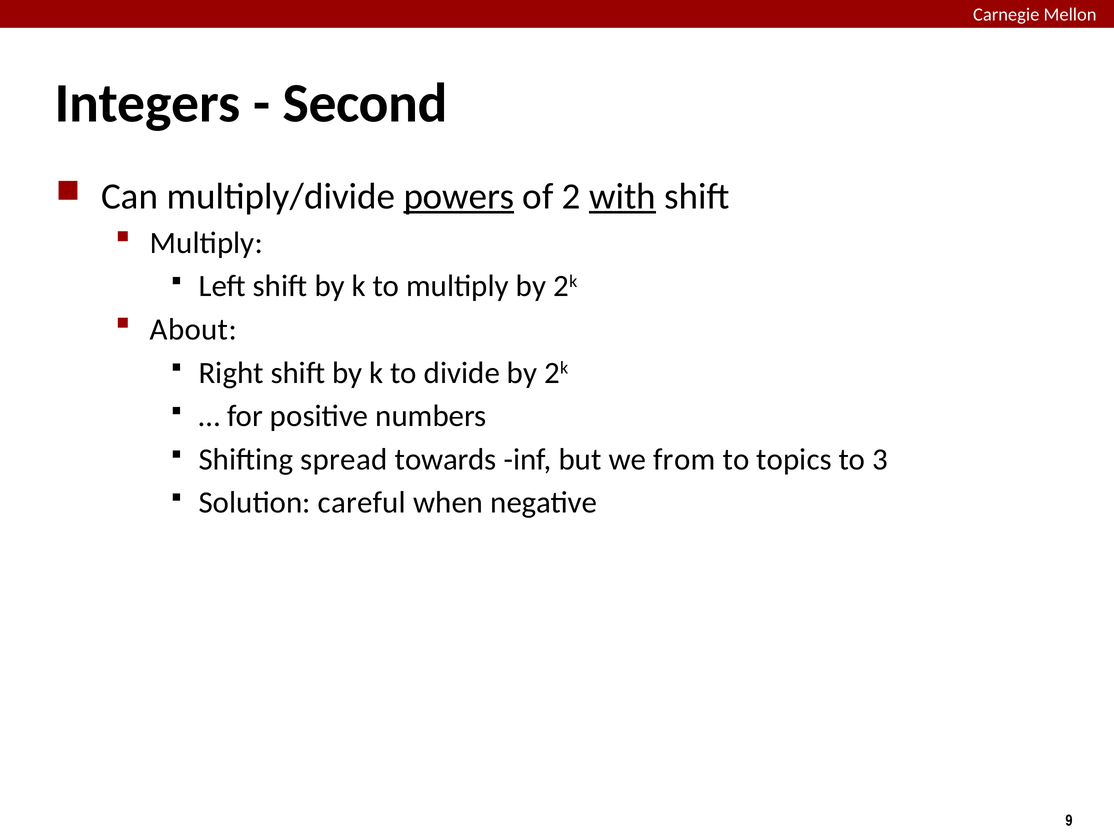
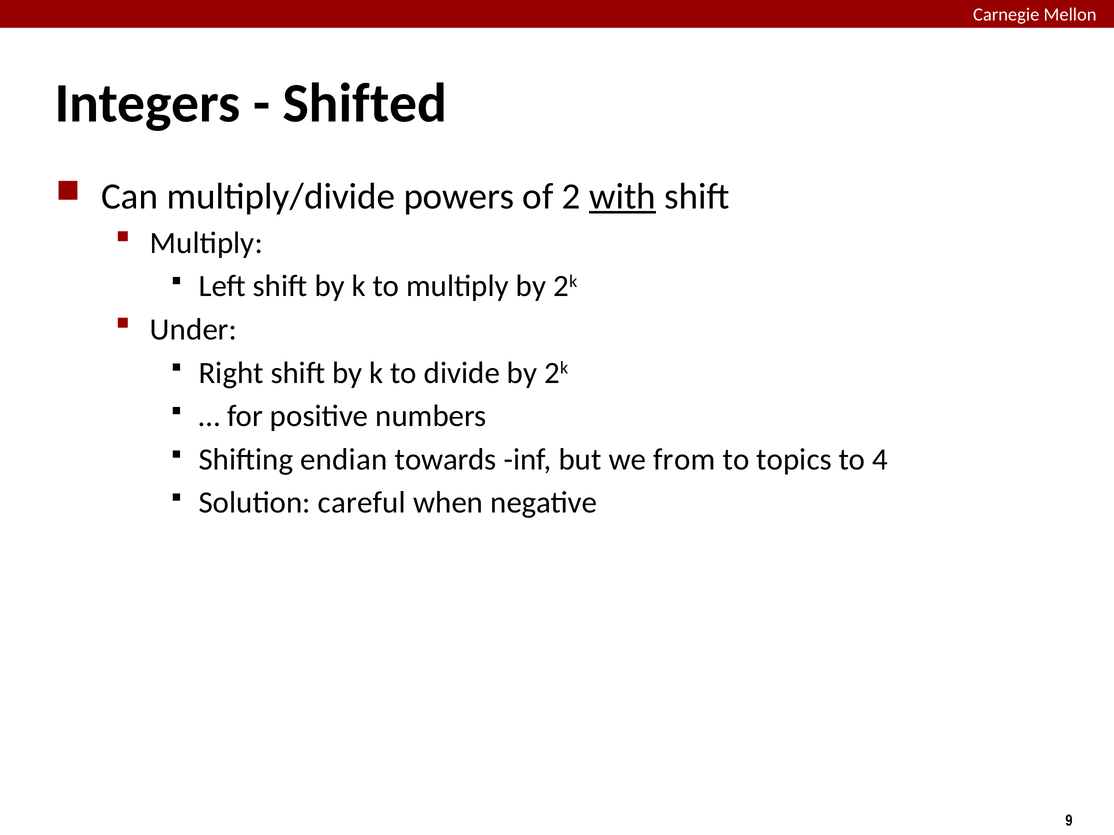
Second: Second -> Shifted
powers underline: present -> none
About: About -> Under
spread: spread -> endian
3: 3 -> 4
